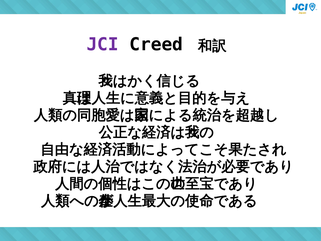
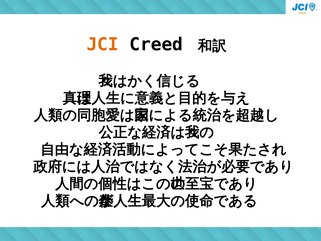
JCI colour: purple -> orange
